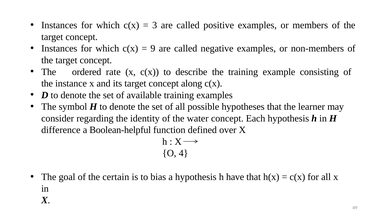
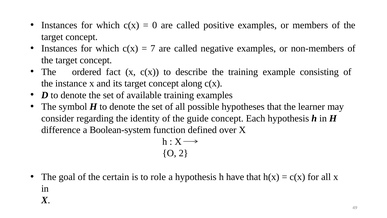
3: 3 -> 0
9: 9 -> 7
rate: rate -> fact
water: water -> guide
Boolean-helpful: Boolean-helpful -> Boolean-system
4: 4 -> 2
bias: bias -> role
